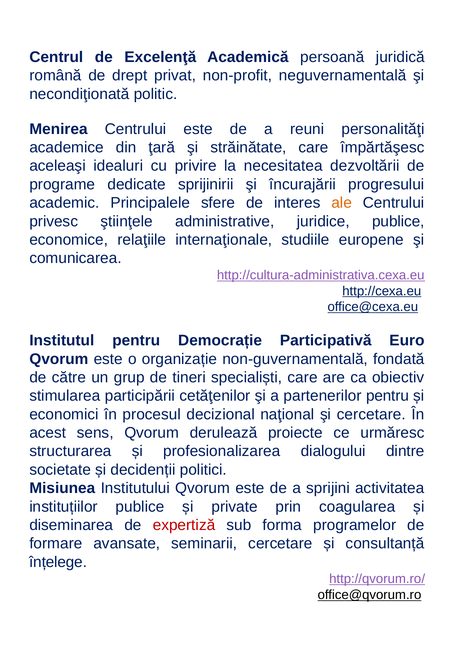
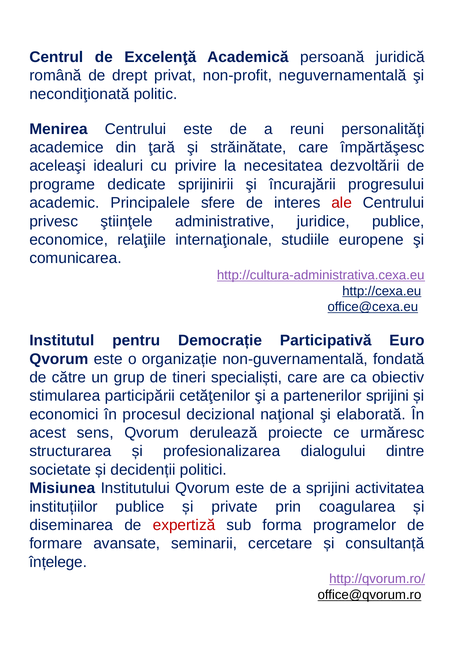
ale colour: orange -> red
partenerilor pentru: pentru -> sprijini
şi cercetare: cercetare -> elaborată
